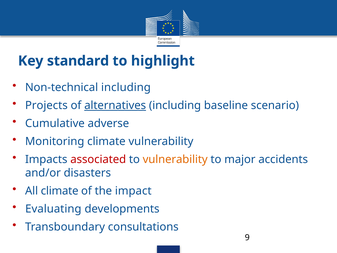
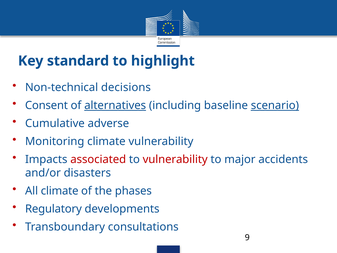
Non-technical including: including -> decisions
Projects: Projects -> Consent
scenario underline: none -> present
vulnerability at (175, 159) colour: orange -> red
impact: impact -> phases
Evaluating: Evaluating -> Regulatory
